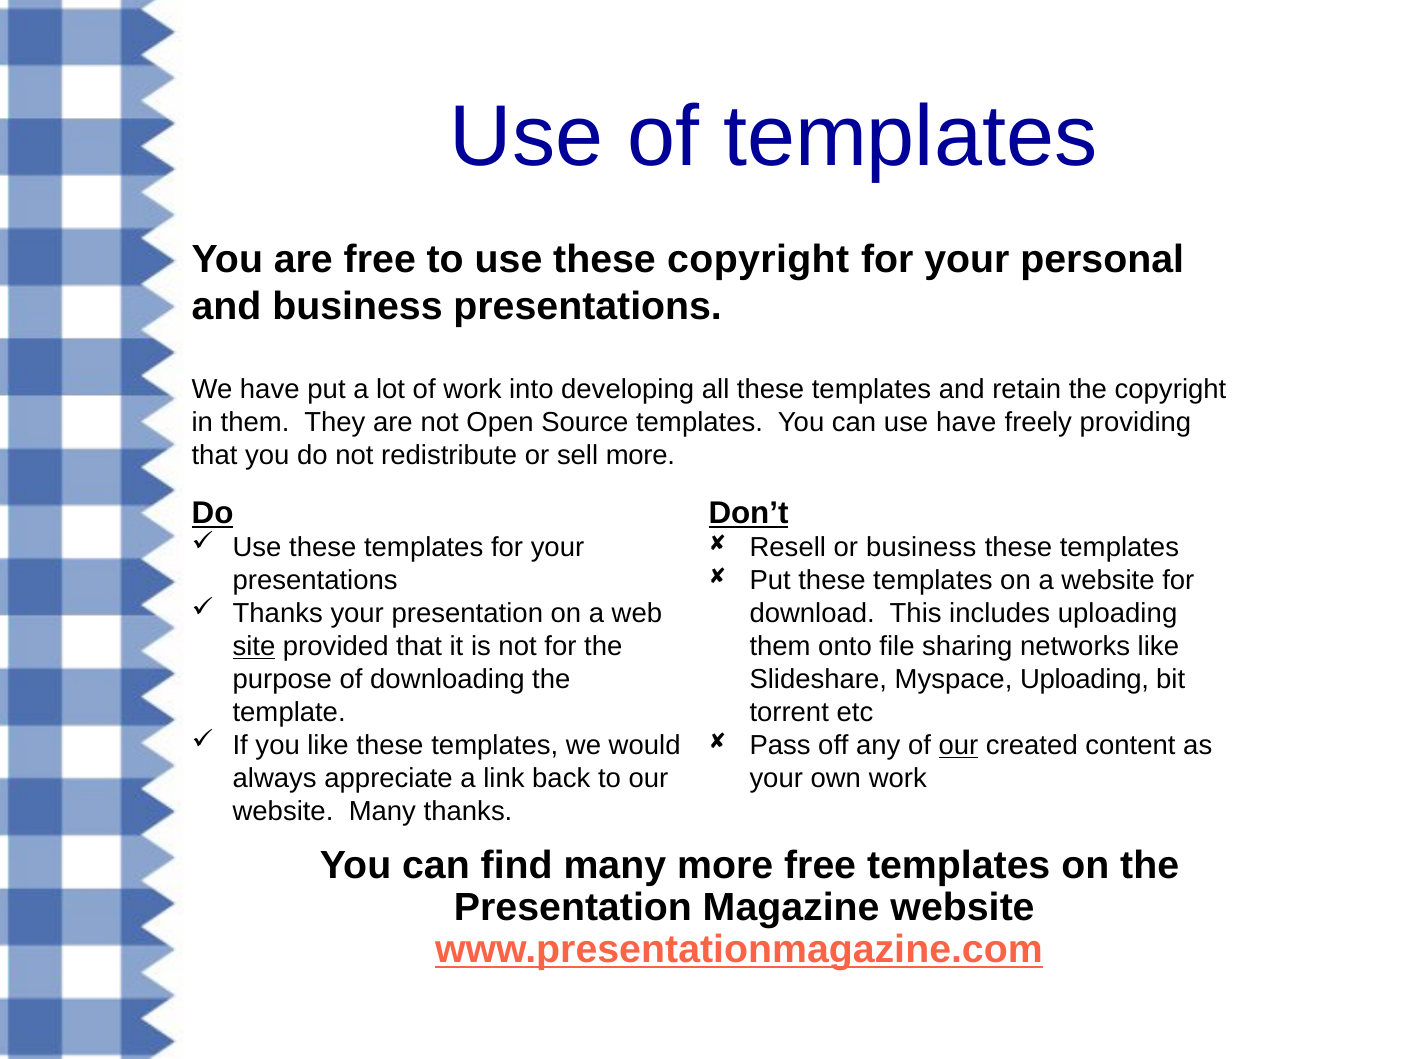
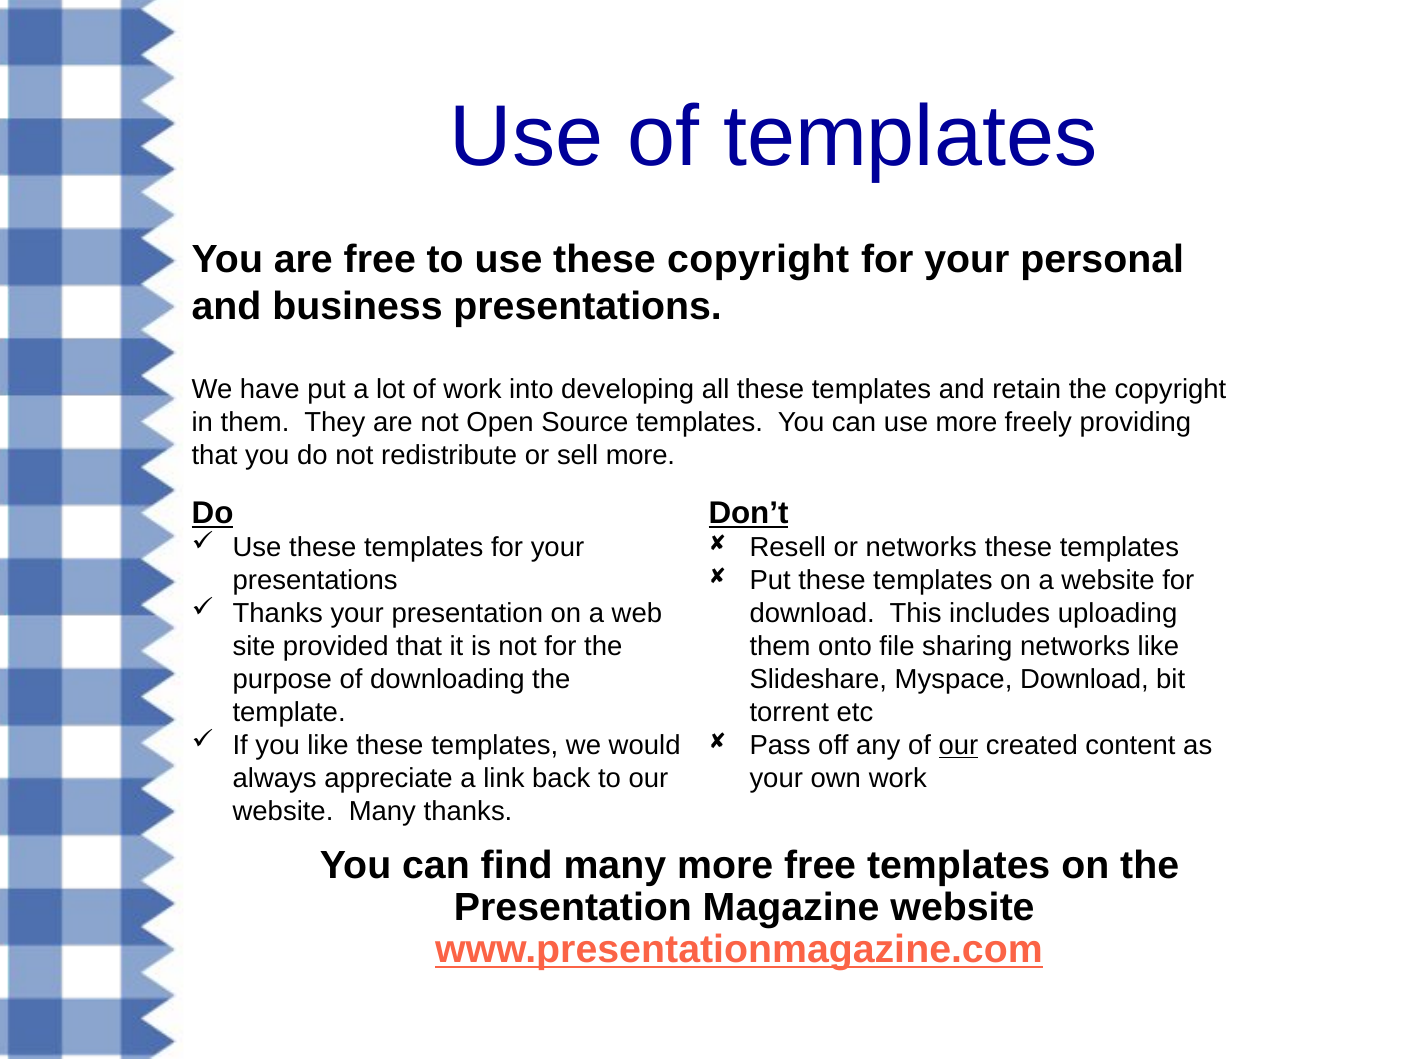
use have: have -> more
or business: business -> networks
site underline: present -> none
Myspace Uploading: Uploading -> Download
